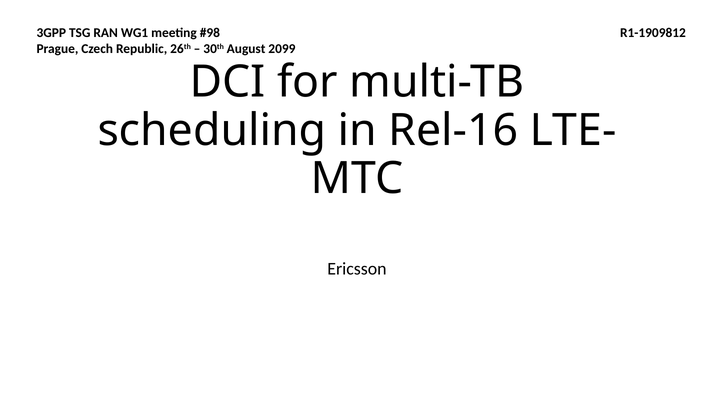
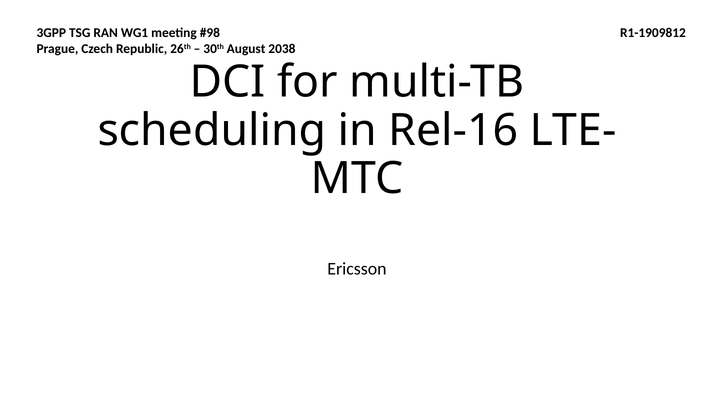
2099: 2099 -> 2038
